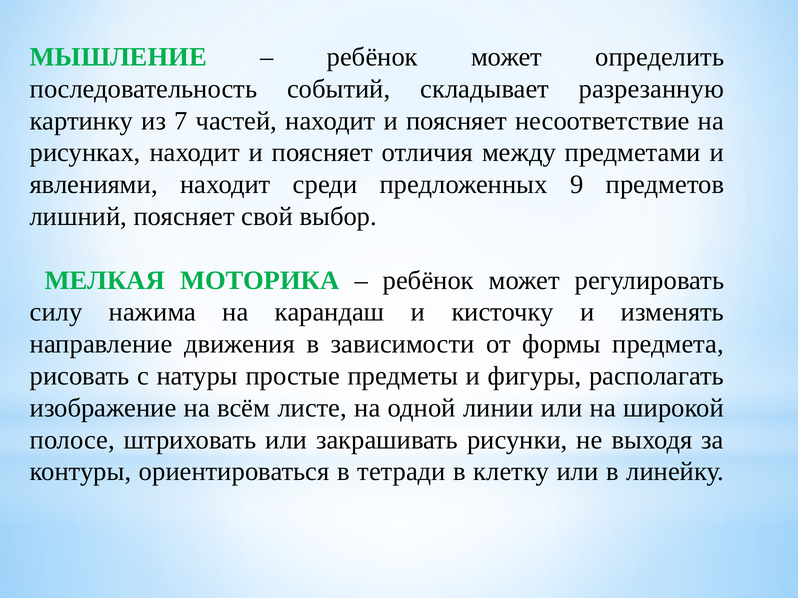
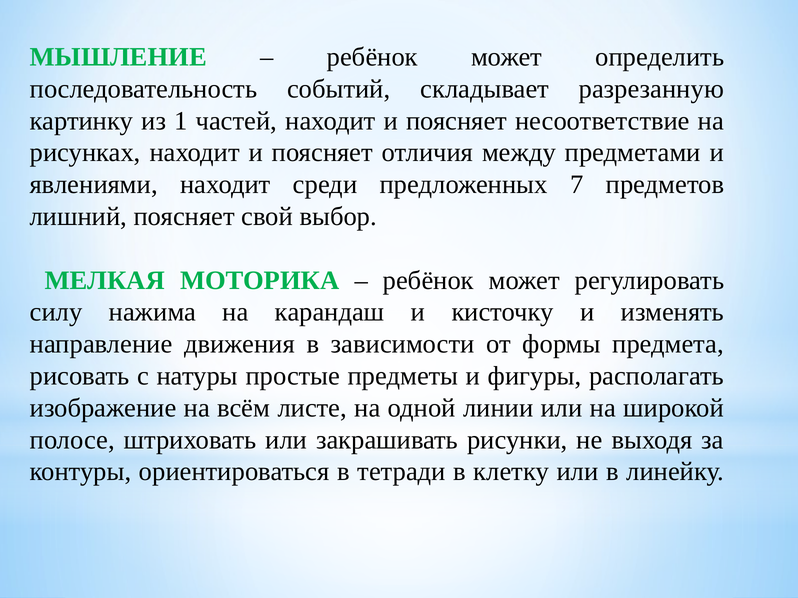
7: 7 -> 1
9: 9 -> 7
